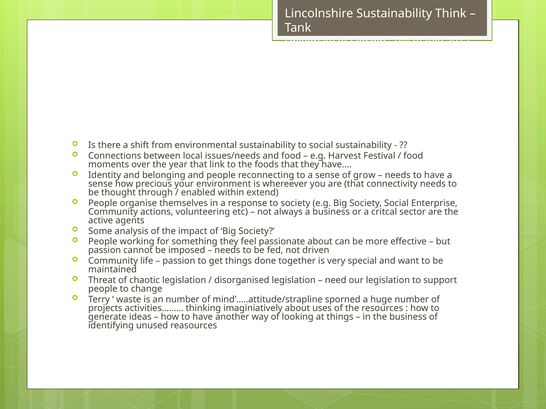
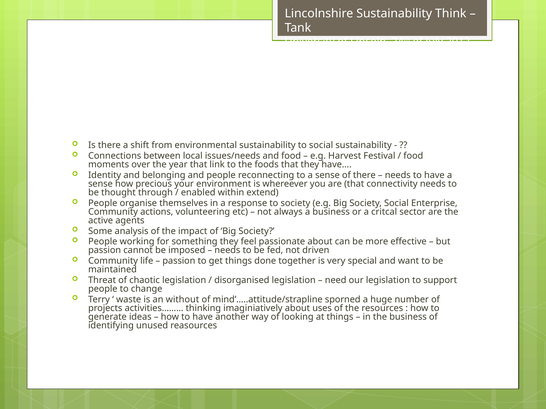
of grow: grow -> there
an number: number -> without
